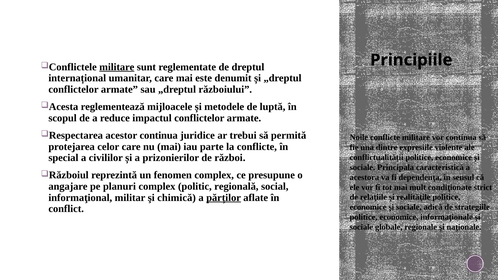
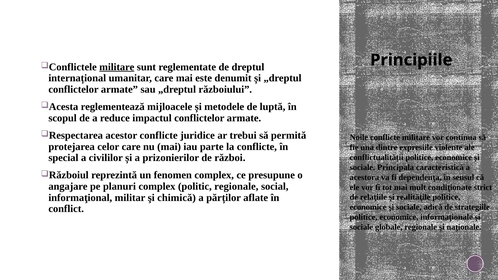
acestor continua: continua -> conflicte
politic regională: regională -> regionale
părților underline: present -> none
